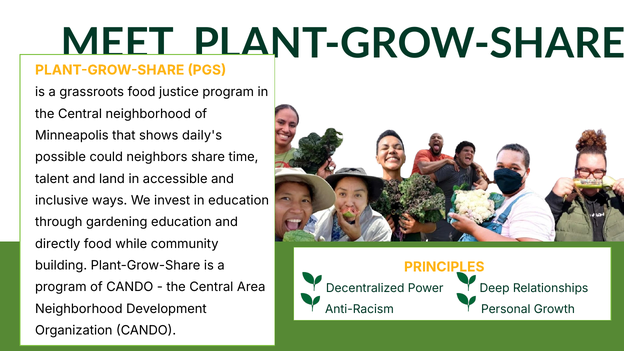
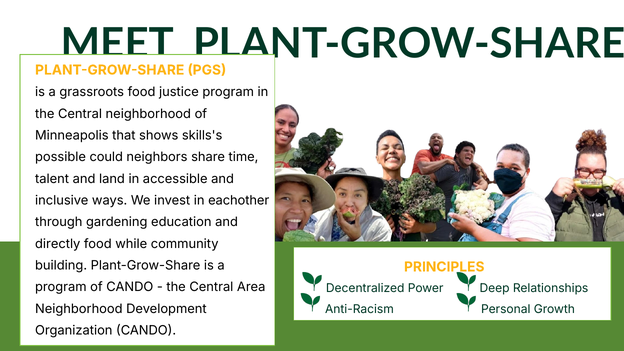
daily's: daily's -> skills's
in education: education -> eachother
